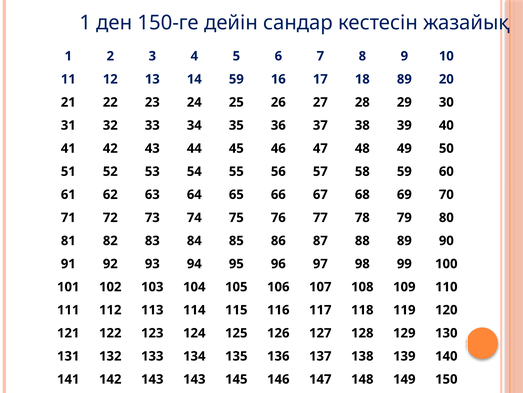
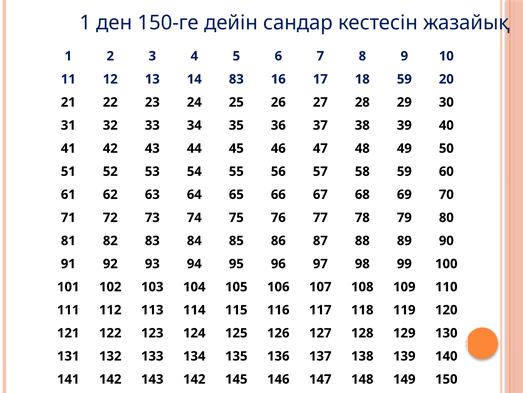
14 59: 59 -> 83
18 89: 89 -> 59
143 143: 143 -> 142
